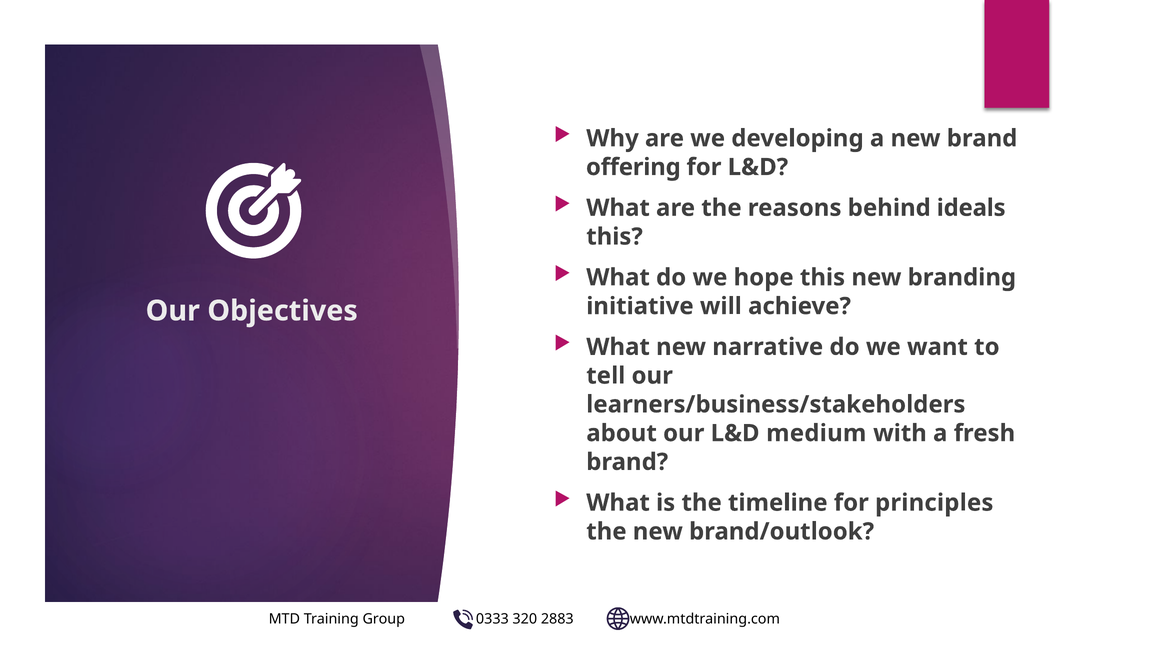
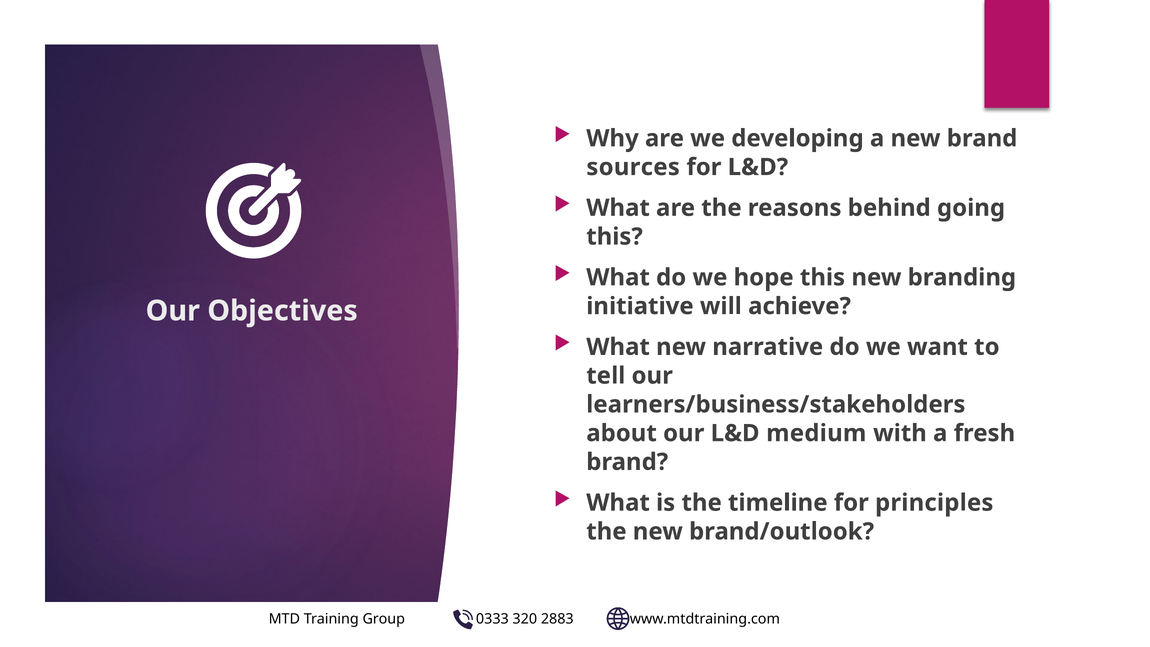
offering: offering -> sources
ideals: ideals -> going
